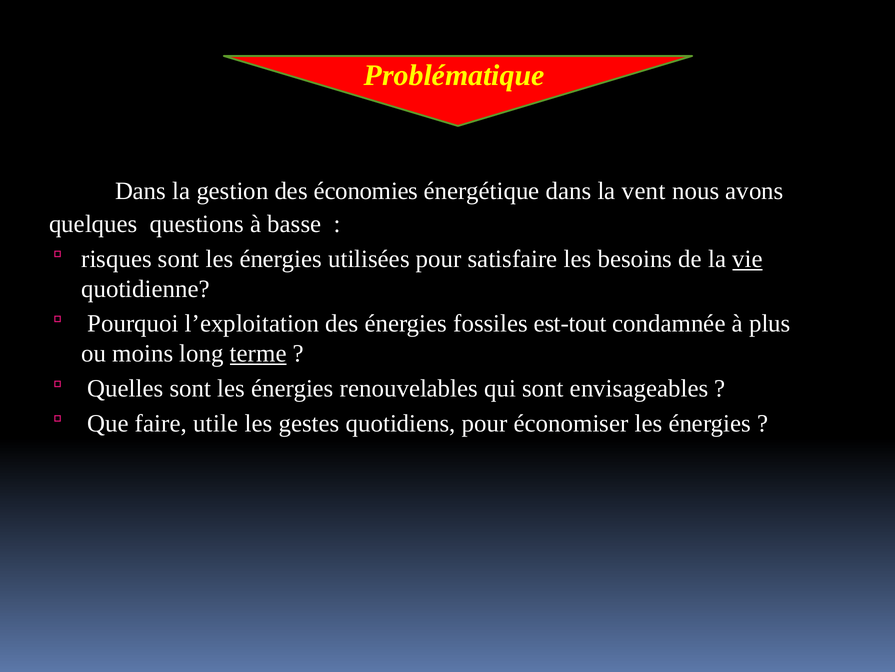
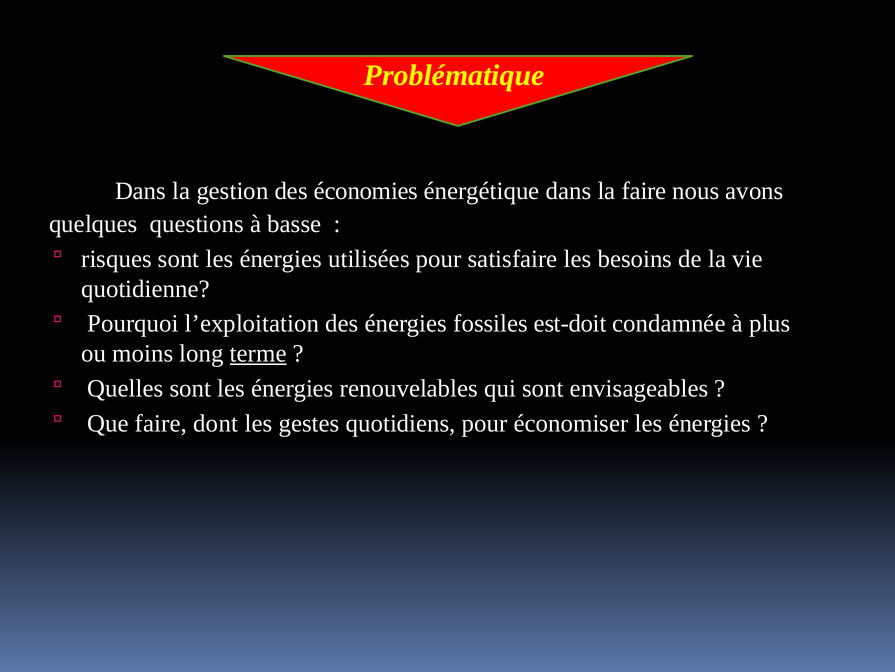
la vent: vent -> faire
vie underline: present -> none
est-tout: est-tout -> est-doit
utile: utile -> dont
